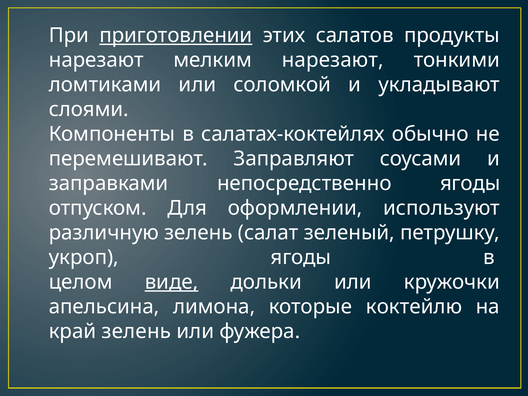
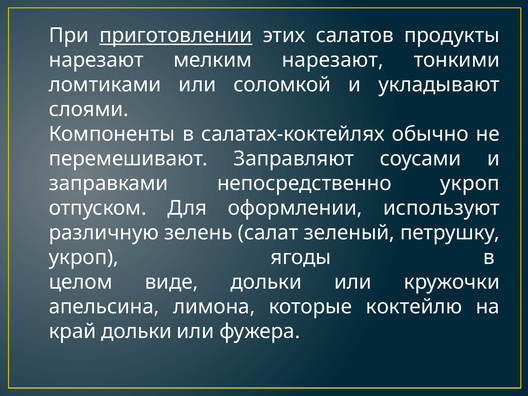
непосредственно ягоды: ягоды -> укроп
виде underline: present -> none
край зелень: зелень -> дольки
